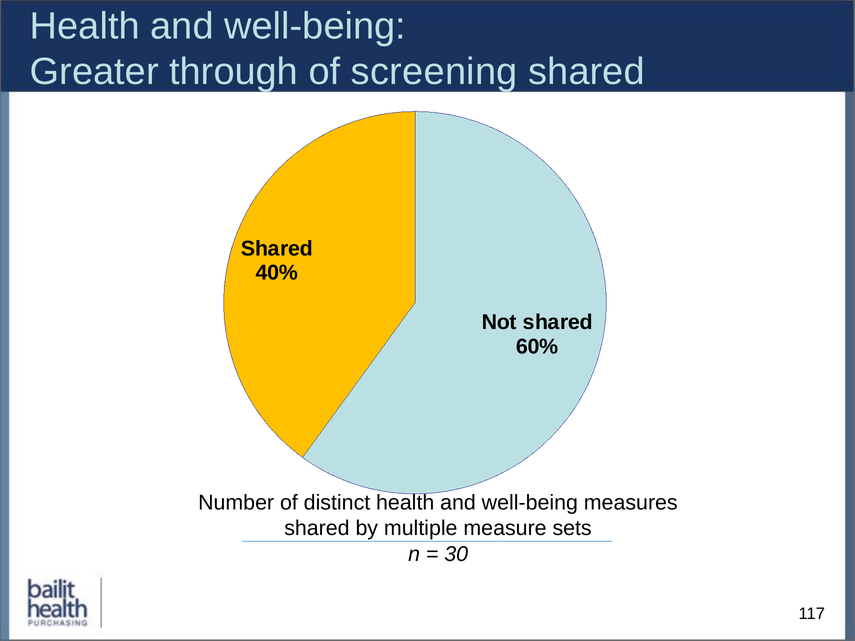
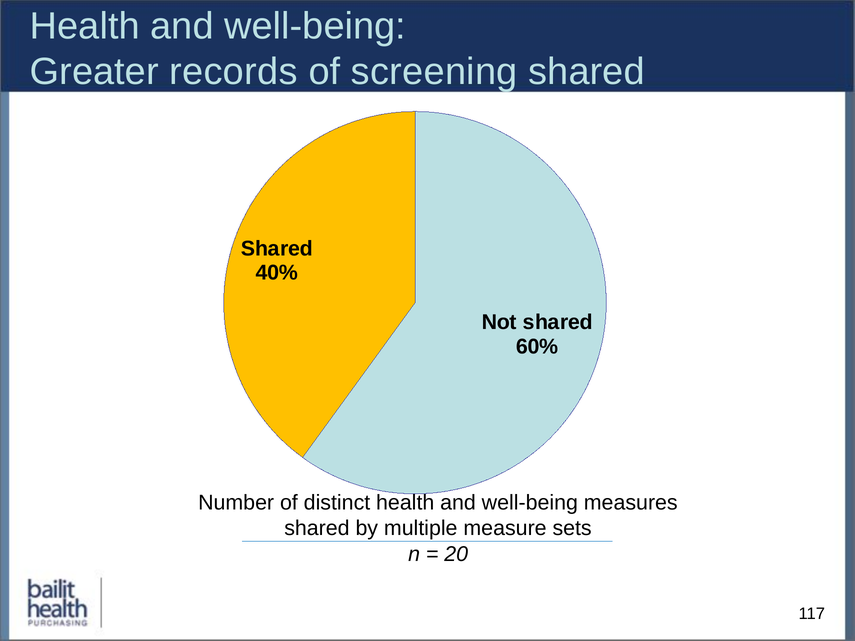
through: through -> records
30: 30 -> 20
